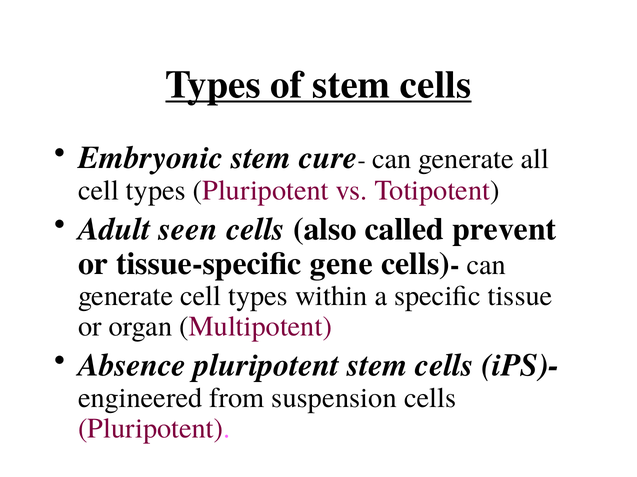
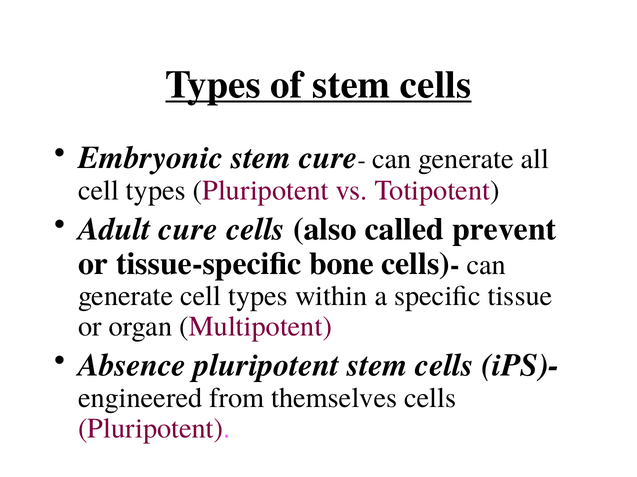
Adult seen: seen -> cure
gene: gene -> bone
suspension: suspension -> themselves
